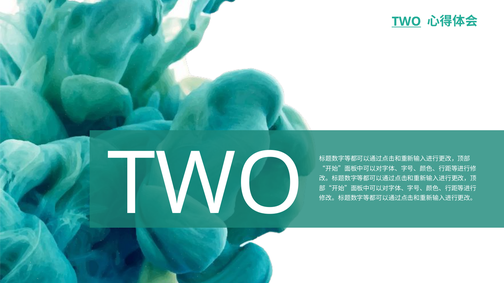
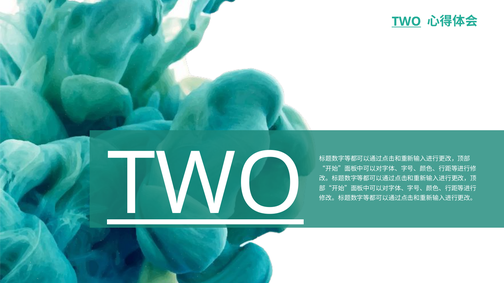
TWO at (205, 185) underline: none -> present
